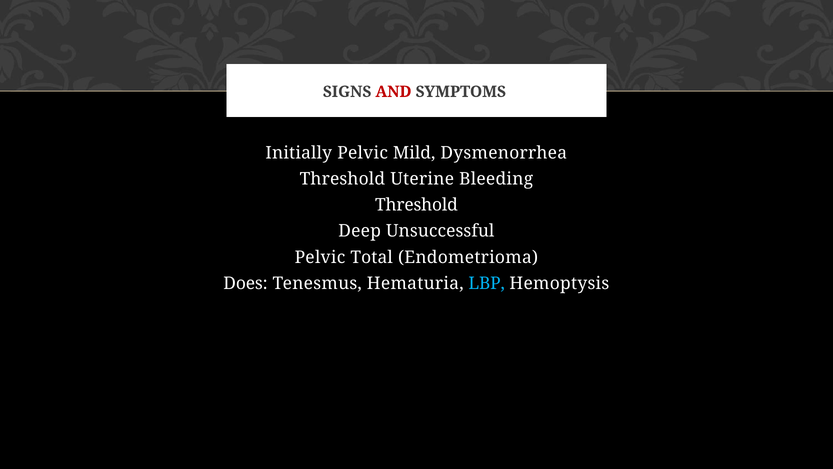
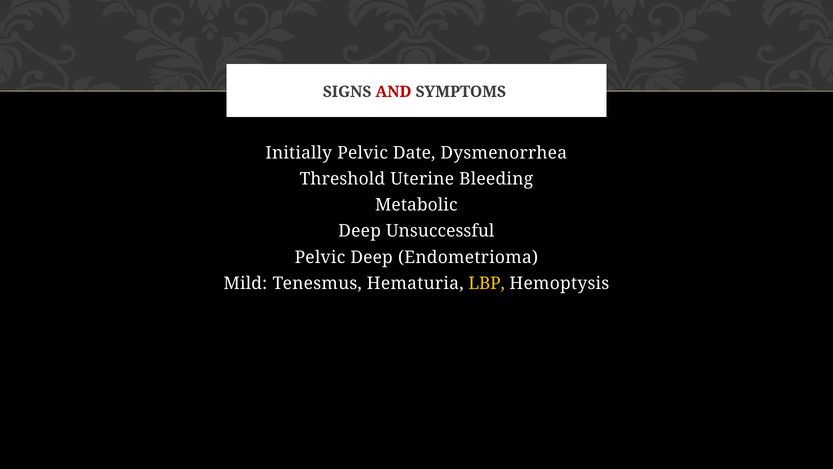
Mild: Mild -> Date
Threshold at (416, 205): Threshold -> Metabolic
Pelvic Total: Total -> Deep
Does: Does -> Mild
LBP colour: light blue -> yellow
